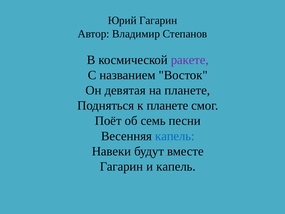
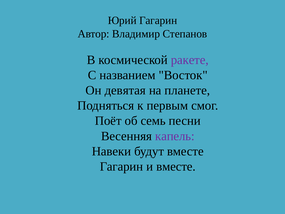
к планете: планете -> первым
капель at (175, 136) colour: blue -> purple
и капель: капель -> вместе
